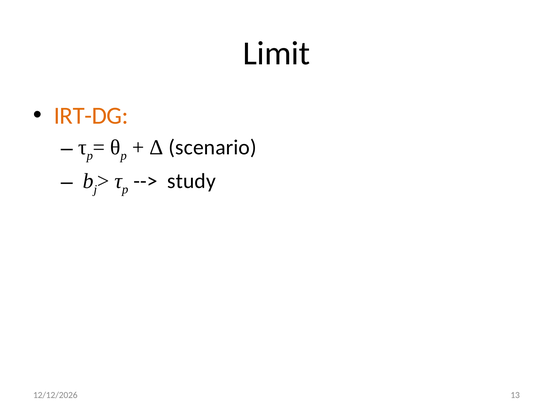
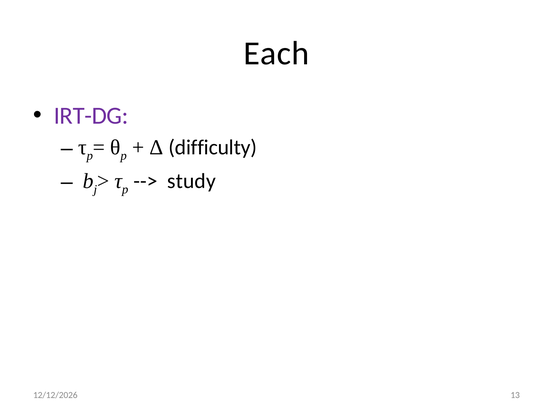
Limit: Limit -> Each
IRT-DG colour: orange -> purple
scenario: scenario -> difficulty
